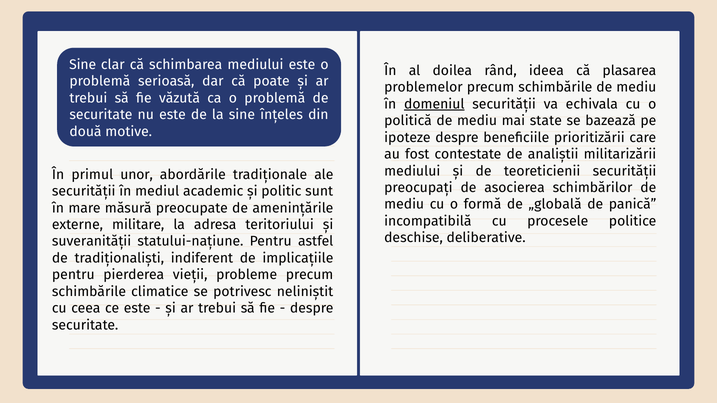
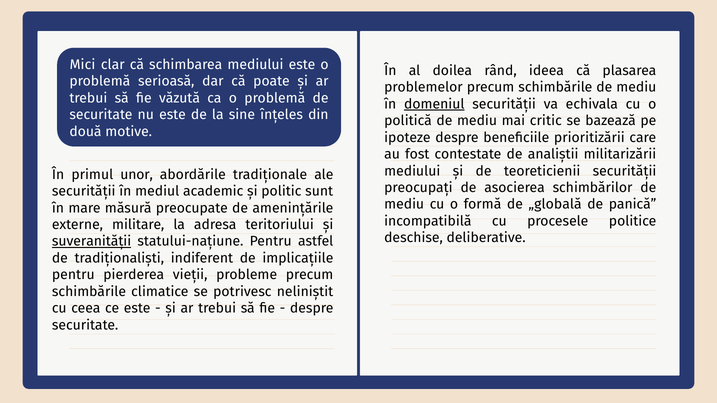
Sine at (83, 65): Sine -> Mici
state: state -> critic
suveranității underline: none -> present
